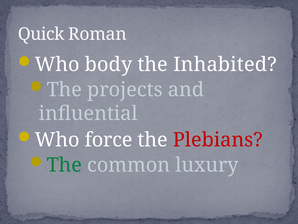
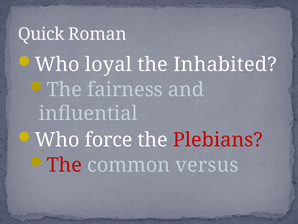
body: body -> loyal
projects: projects -> fairness
The at (64, 165) colour: green -> red
luxury: luxury -> versus
